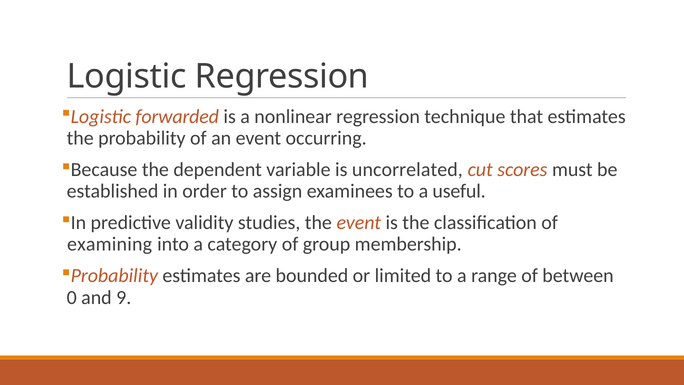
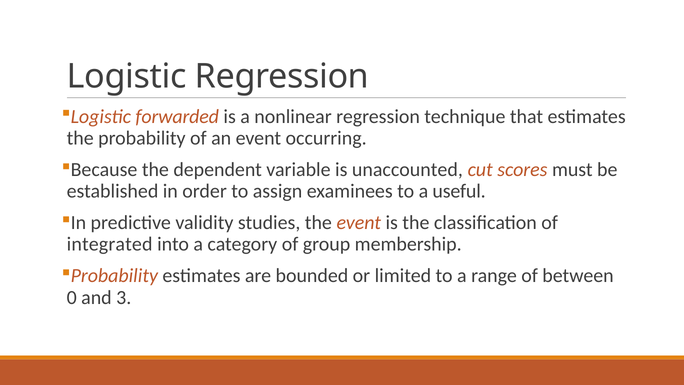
uncorrelated: uncorrelated -> unaccounted
examining: examining -> integrated
9: 9 -> 3
